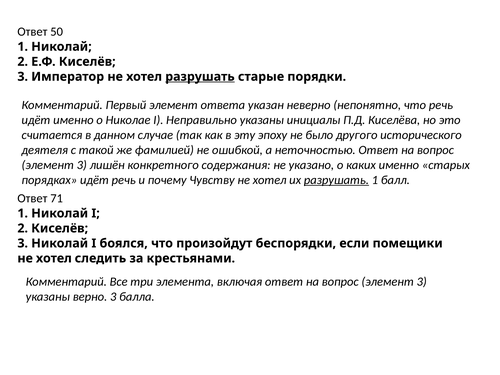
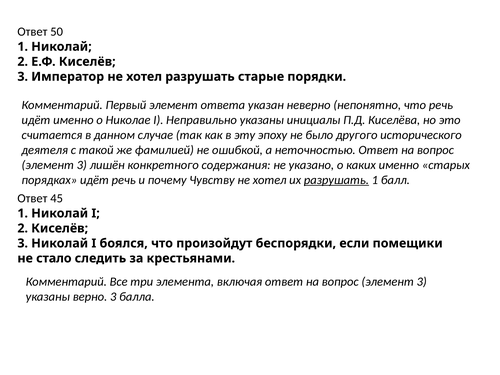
разрушать at (200, 77) underline: present -> none
71: 71 -> 45
хотел at (54, 258): хотел -> стало
